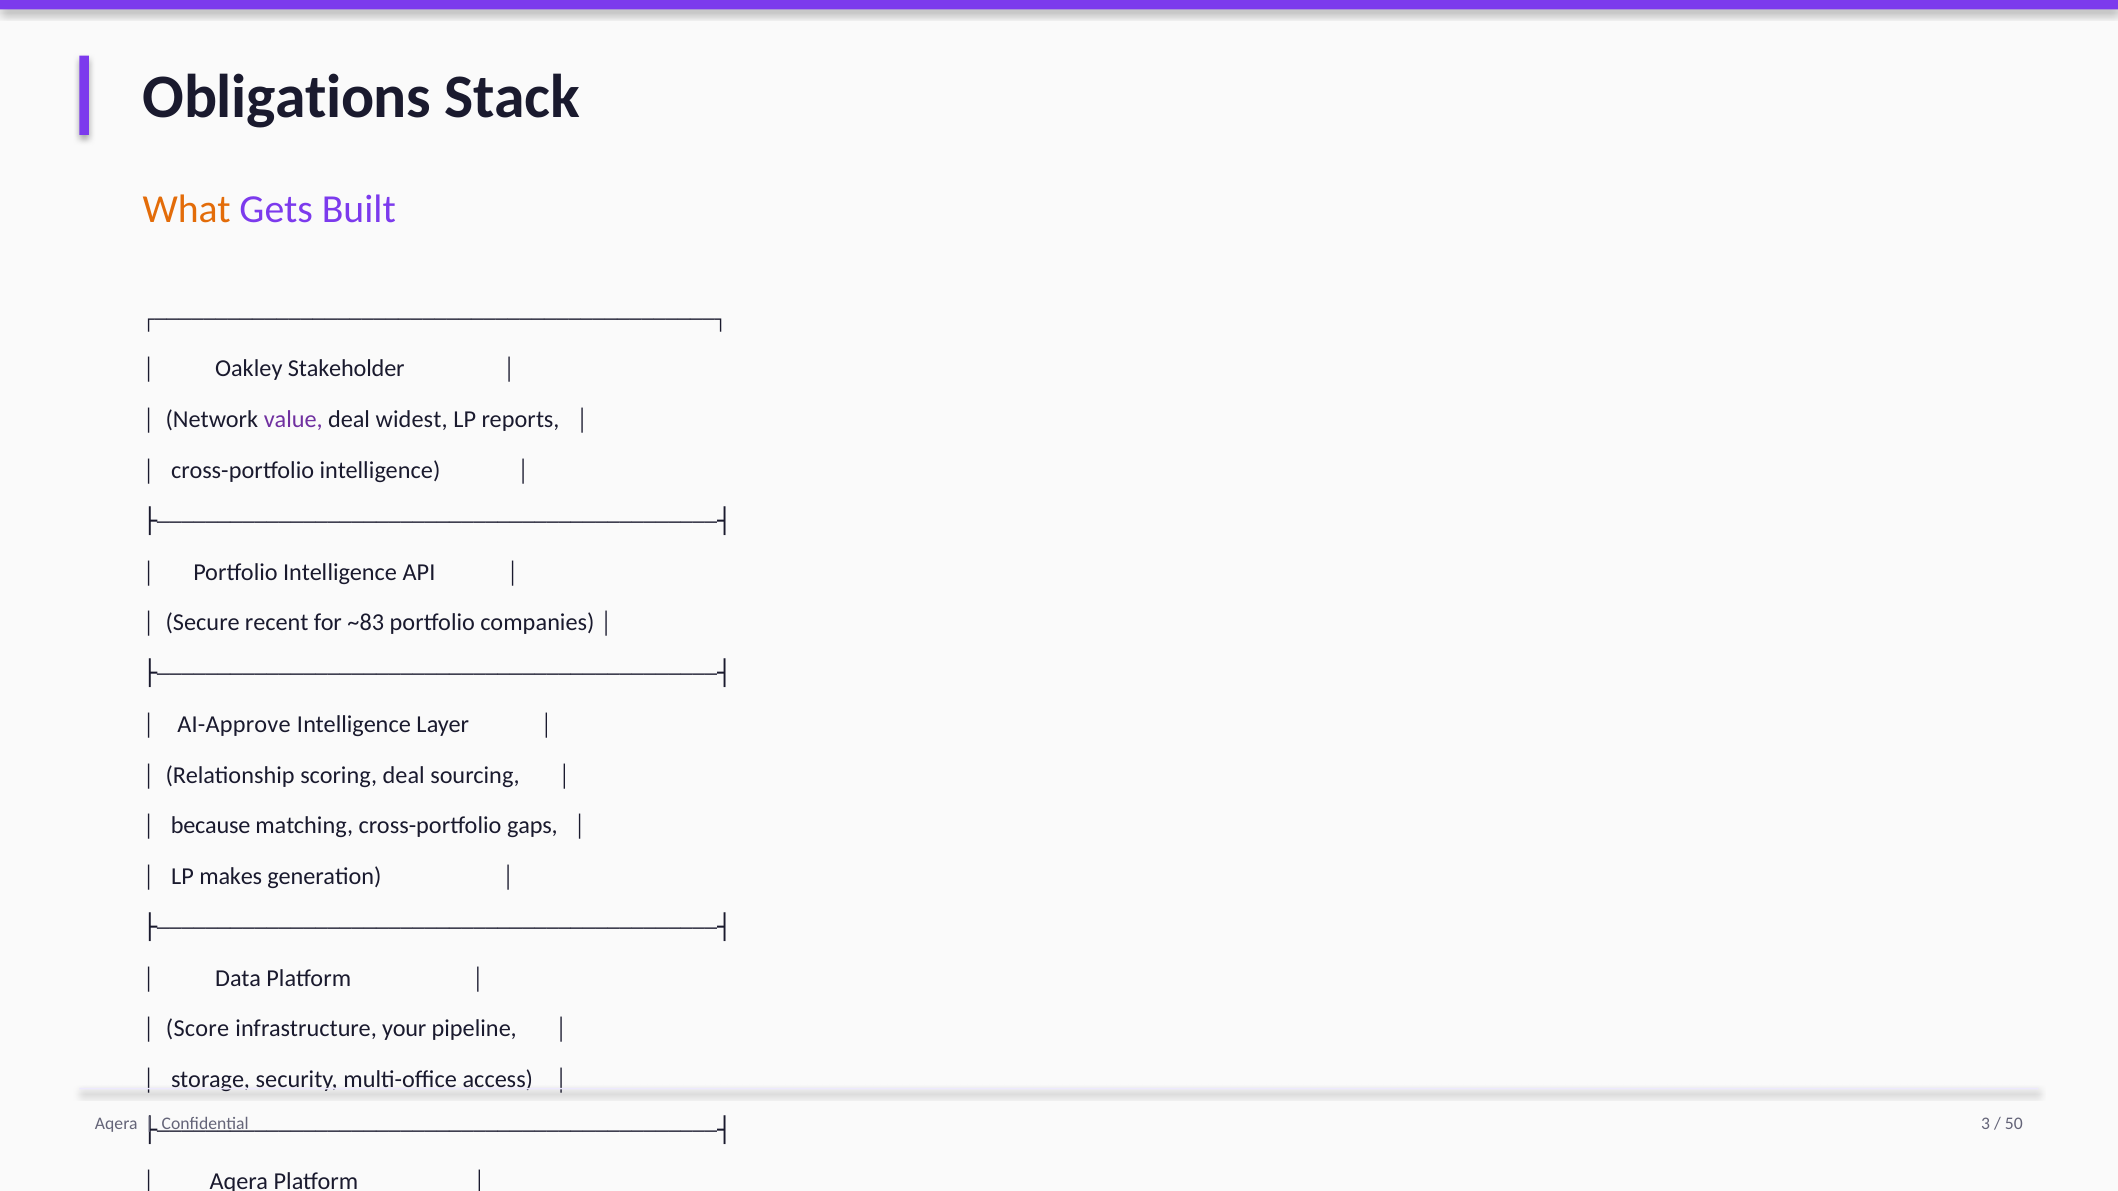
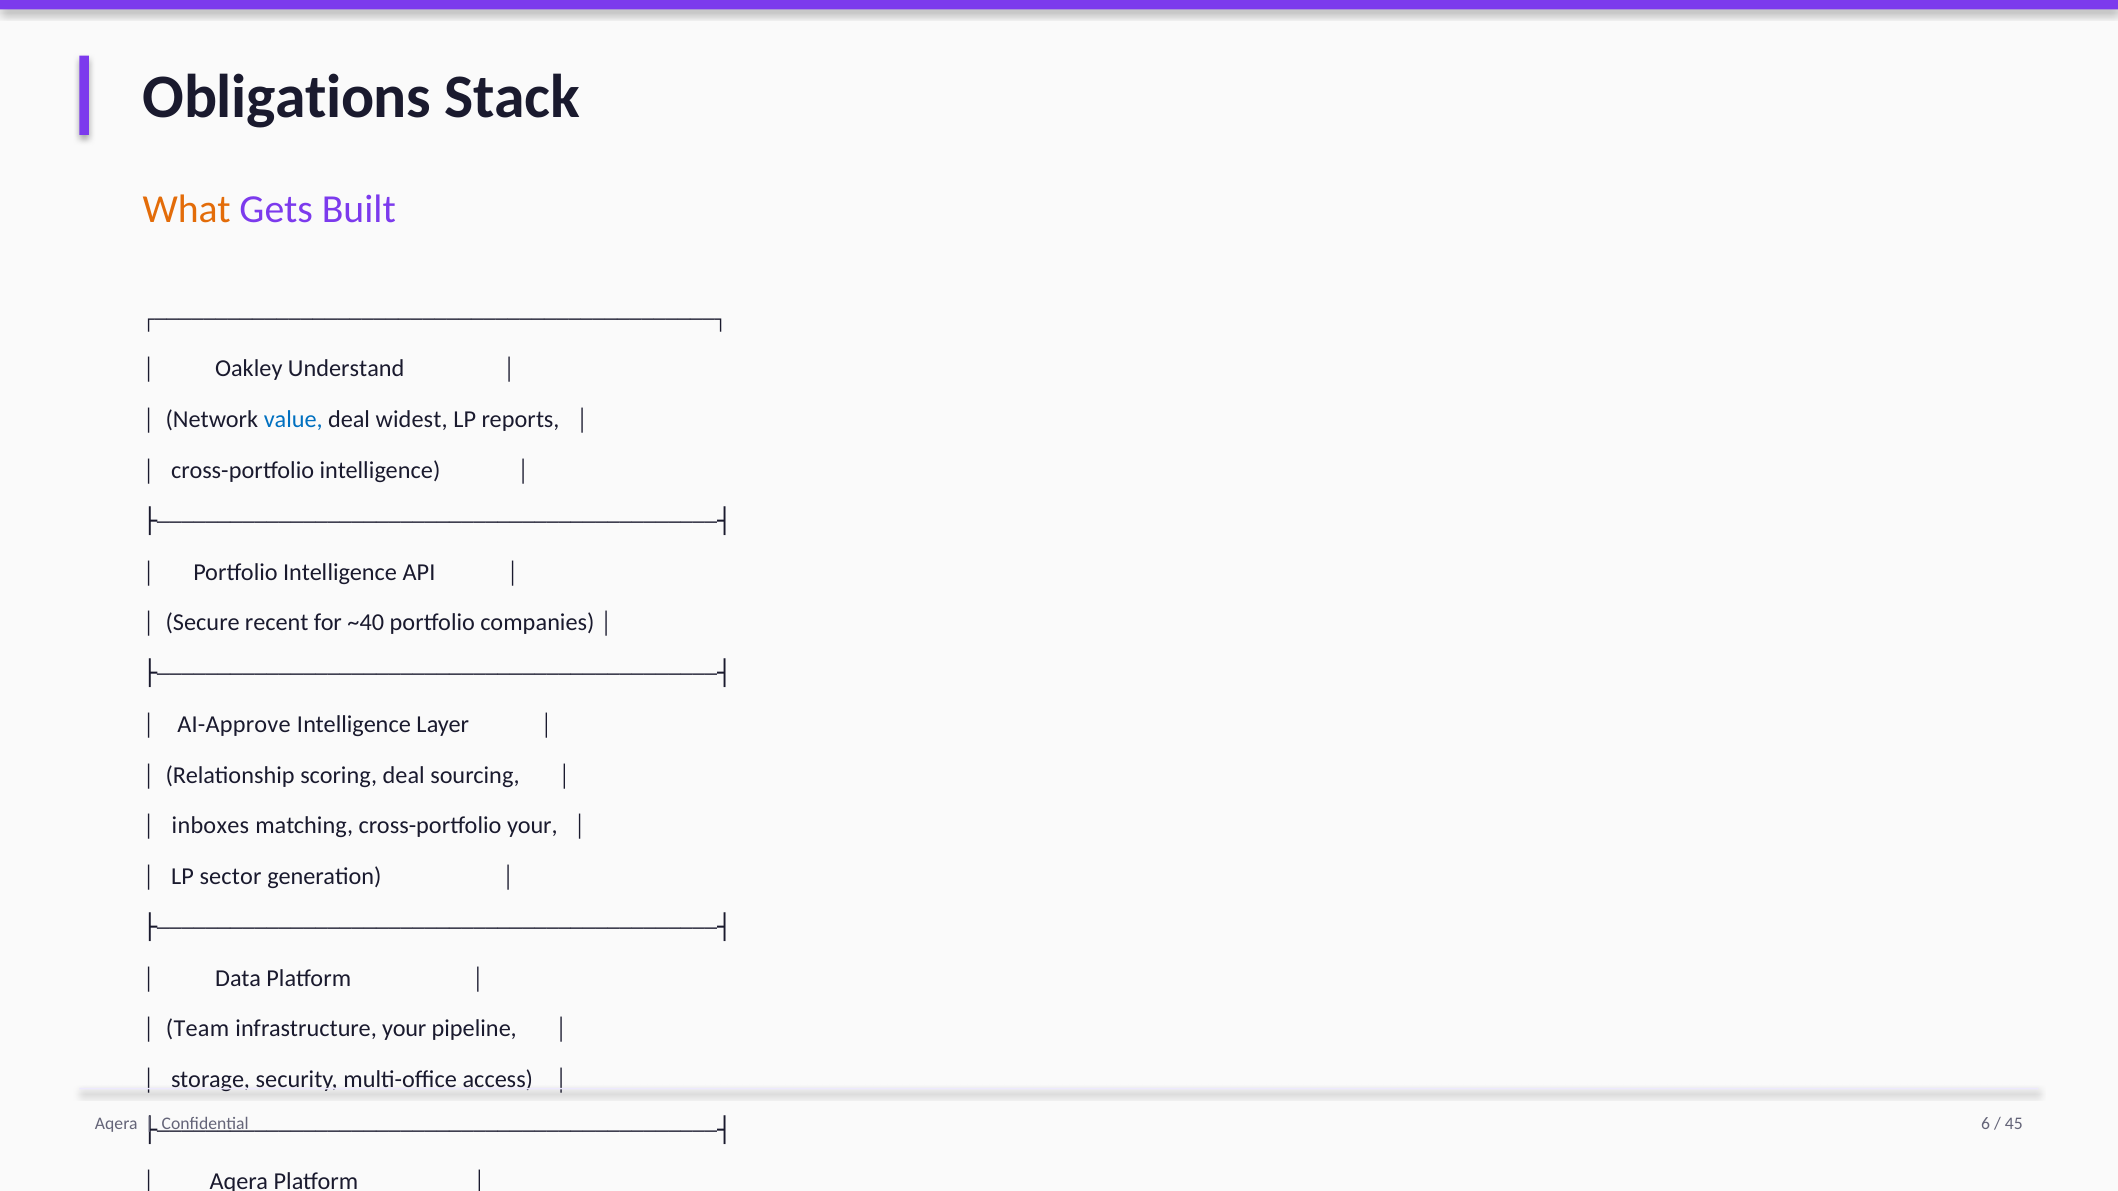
Stakeholder: Stakeholder -> Understand
value colour: purple -> blue
~83: ~83 -> ~40
because: because -> inboxes
cross-portfolio gaps: gaps -> your
makes: makes -> sector
Score at (198, 1029): Score -> Team
3: 3 -> 6
50: 50 -> 45
